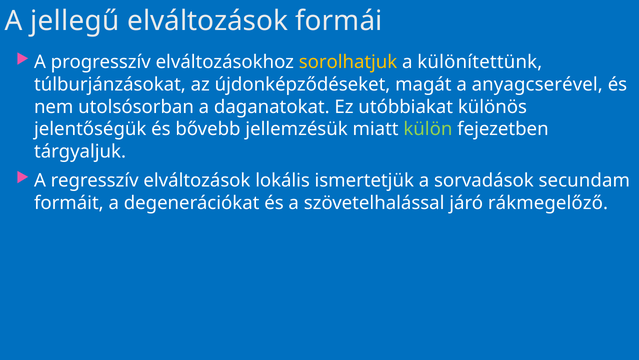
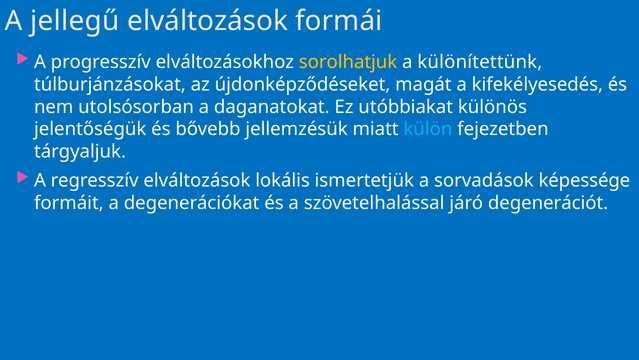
anyagcserével: anyagcserével -> kifekélyesedés
külön colour: light green -> light blue
secundam: secundam -> képessége
rákmegelőző: rákmegelőző -> degenerációt
